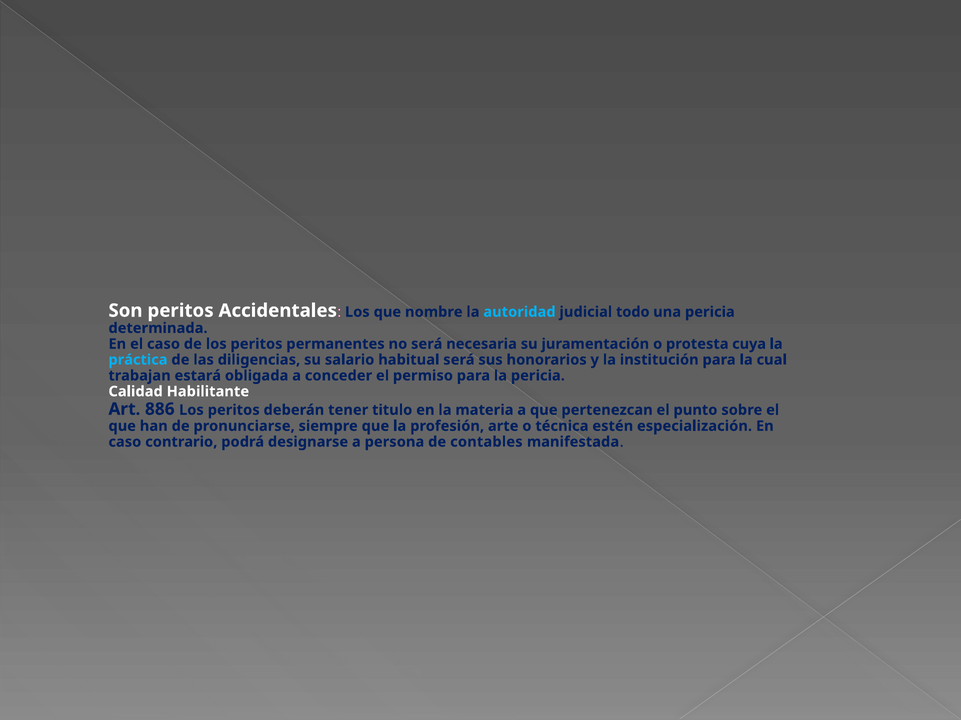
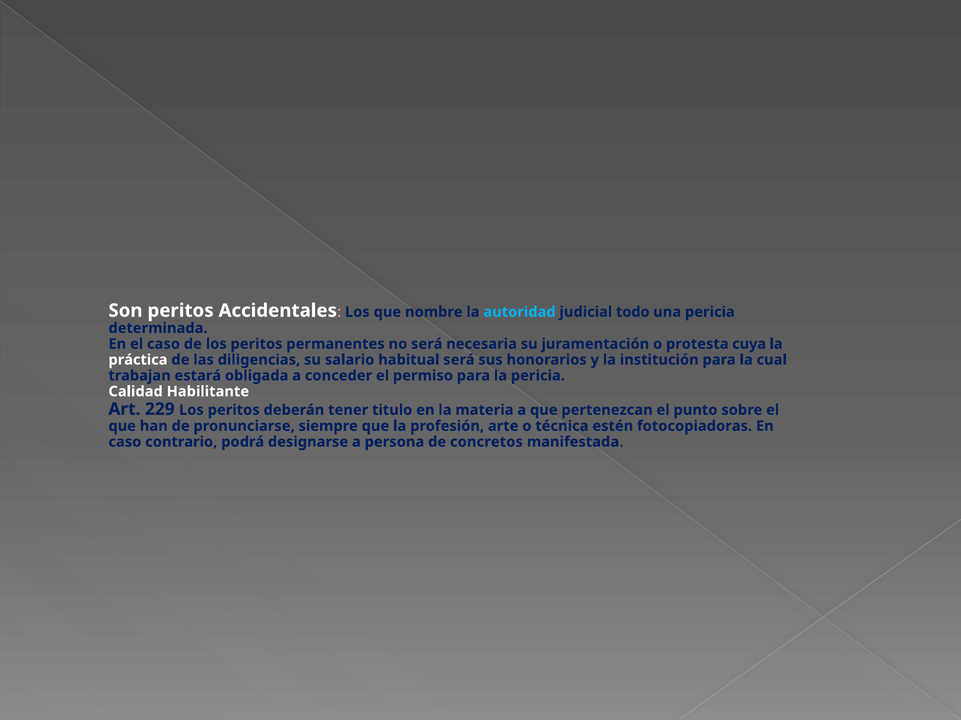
práctica colour: light blue -> white
886: 886 -> 229
especialización: especialización -> fotocopiadoras
contables: contables -> concretos
